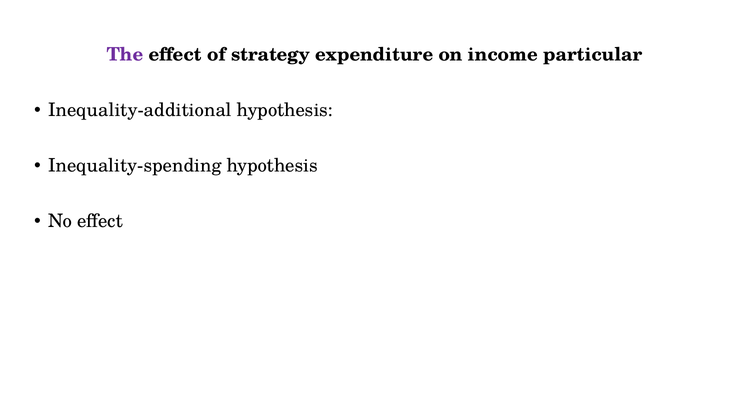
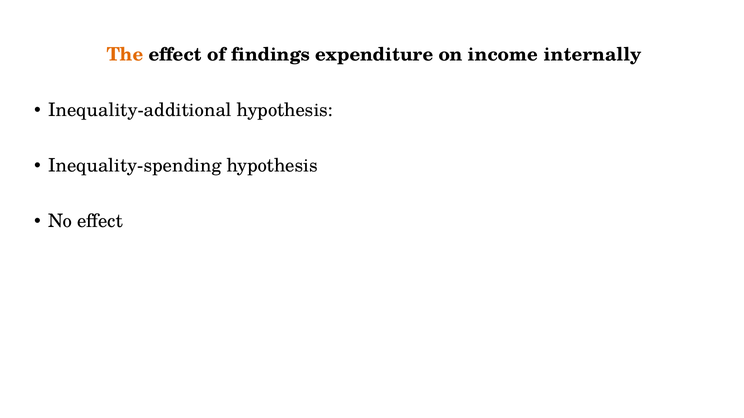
The colour: purple -> orange
strategy: strategy -> findings
particular: particular -> internally
